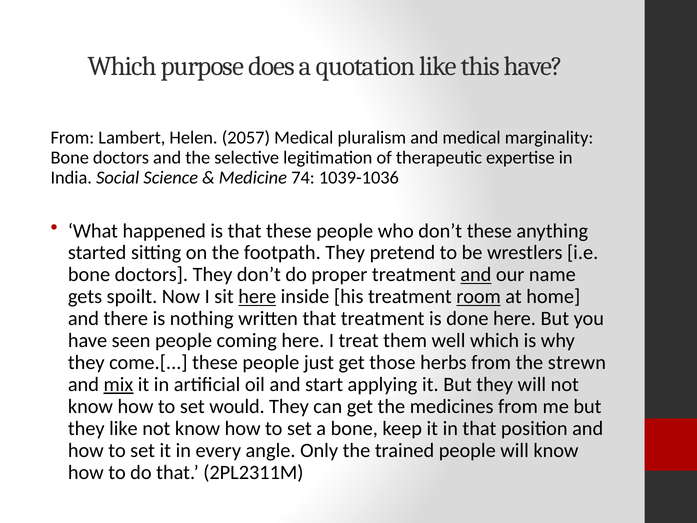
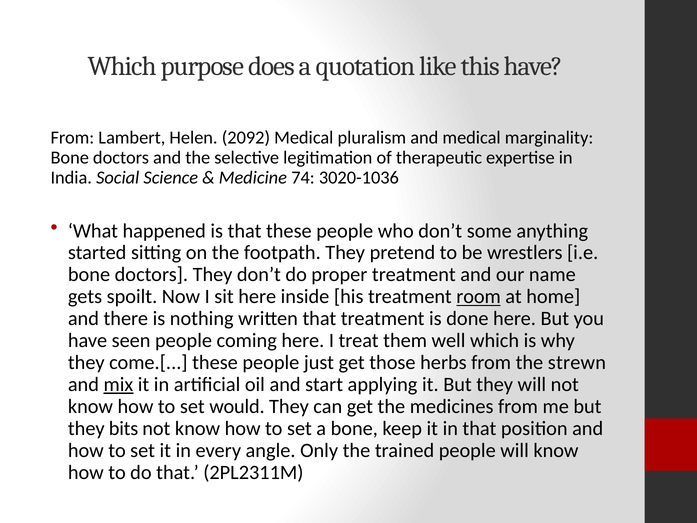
2057: 2057 -> 2092
1039-1036: 1039-1036 -> 3020-1036
don’t these: these -> some
and at (476, 275) underline: present -> none
here at (257, 297) underline: present -> none
they like: like -> bits
